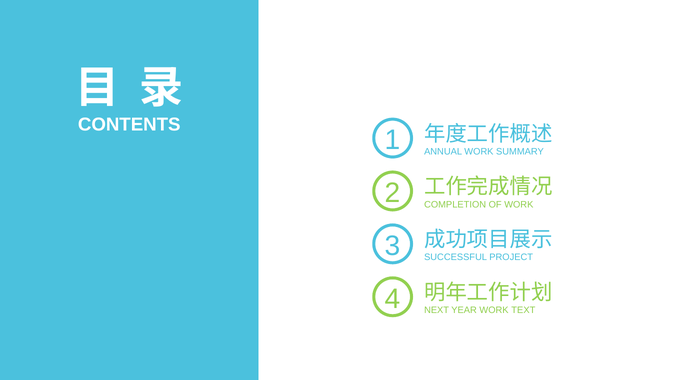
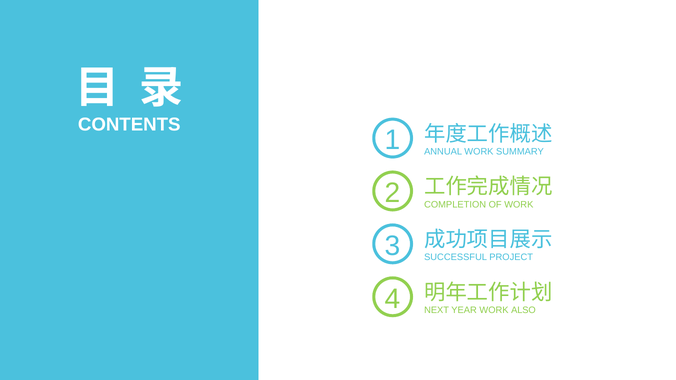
TEXT: TEXT -> ALSO
